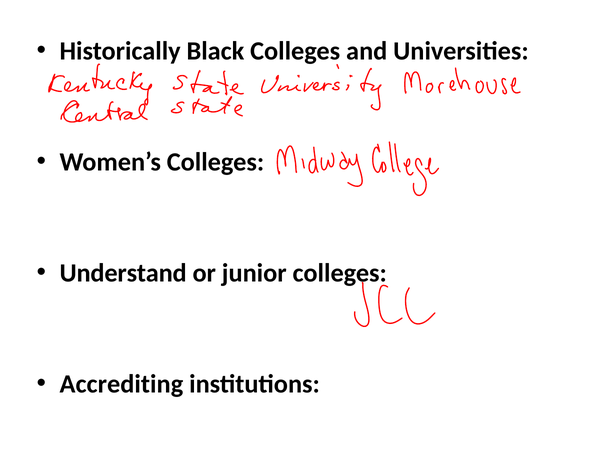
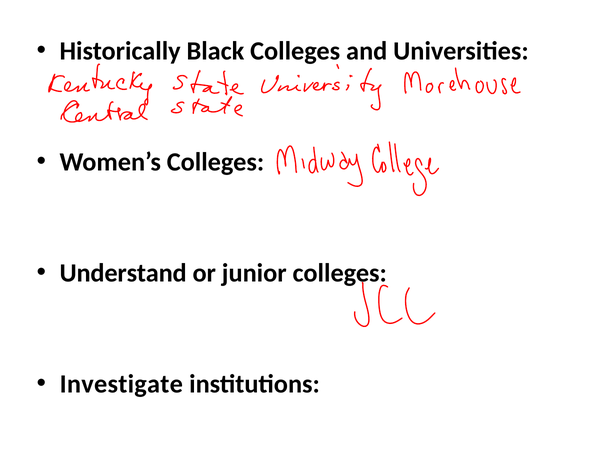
Accrediting: Accrediting -> Investigate
